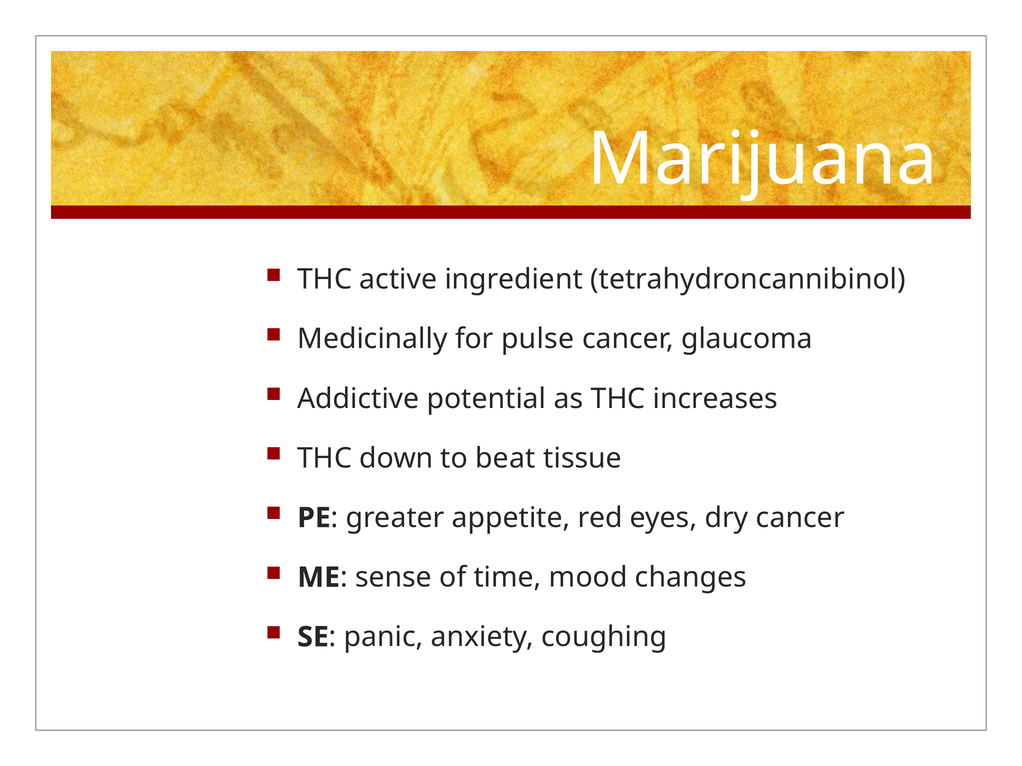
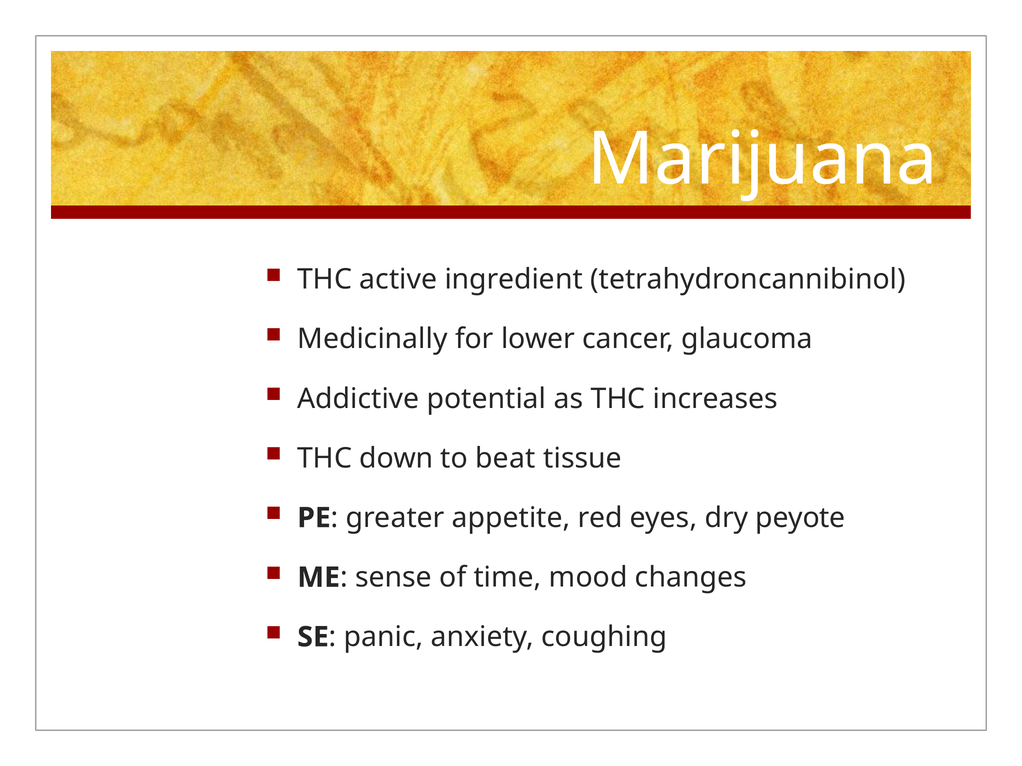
pulse: pulse -> lower
dry cancer: cancer -> peyote
